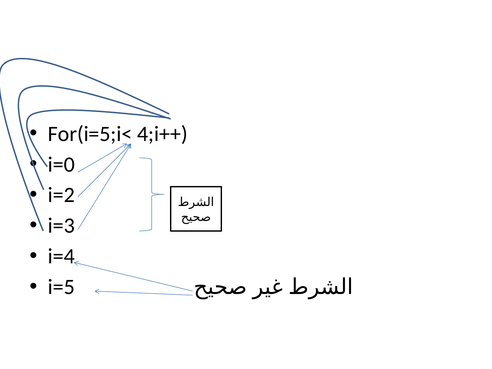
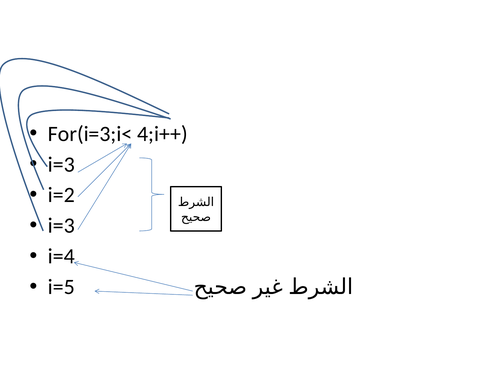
For(i=5;i<: For(i=5;i< -> For(i=3;i<
i=0 at (61, 164): i=0 -> i=3
